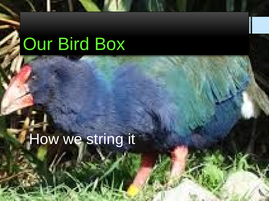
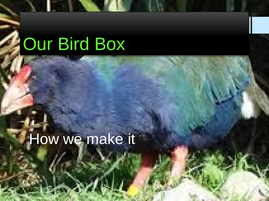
string: string -> make
